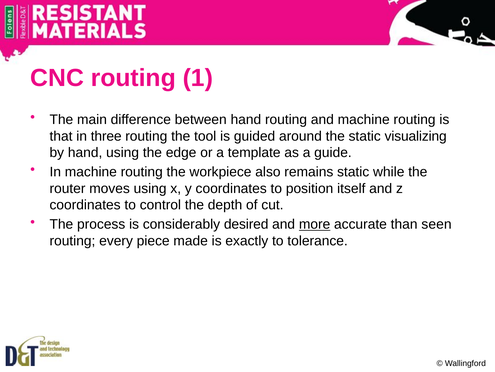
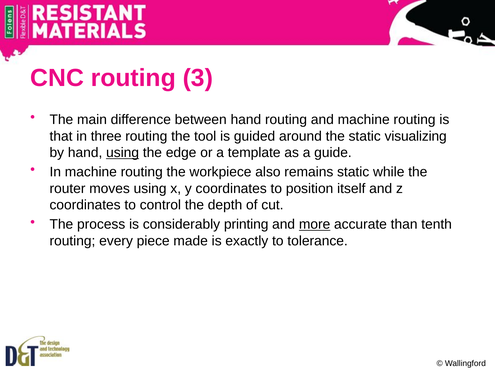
1: 1 -> 3
using at (123, 152) underline: none -> present
desired: desired -> printing
seen: seen -> tenth
